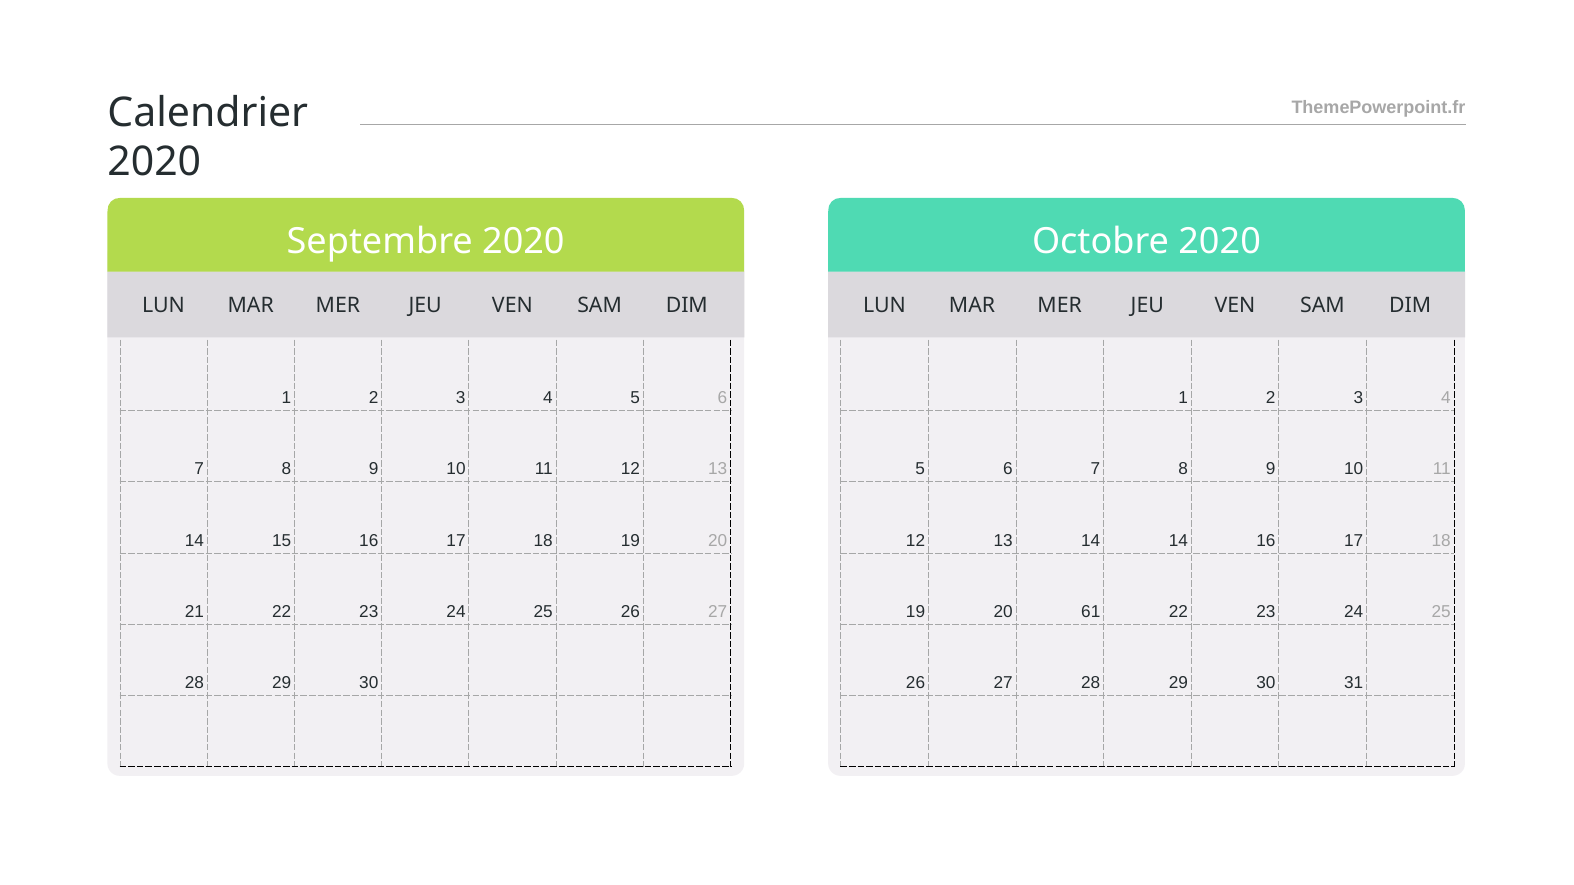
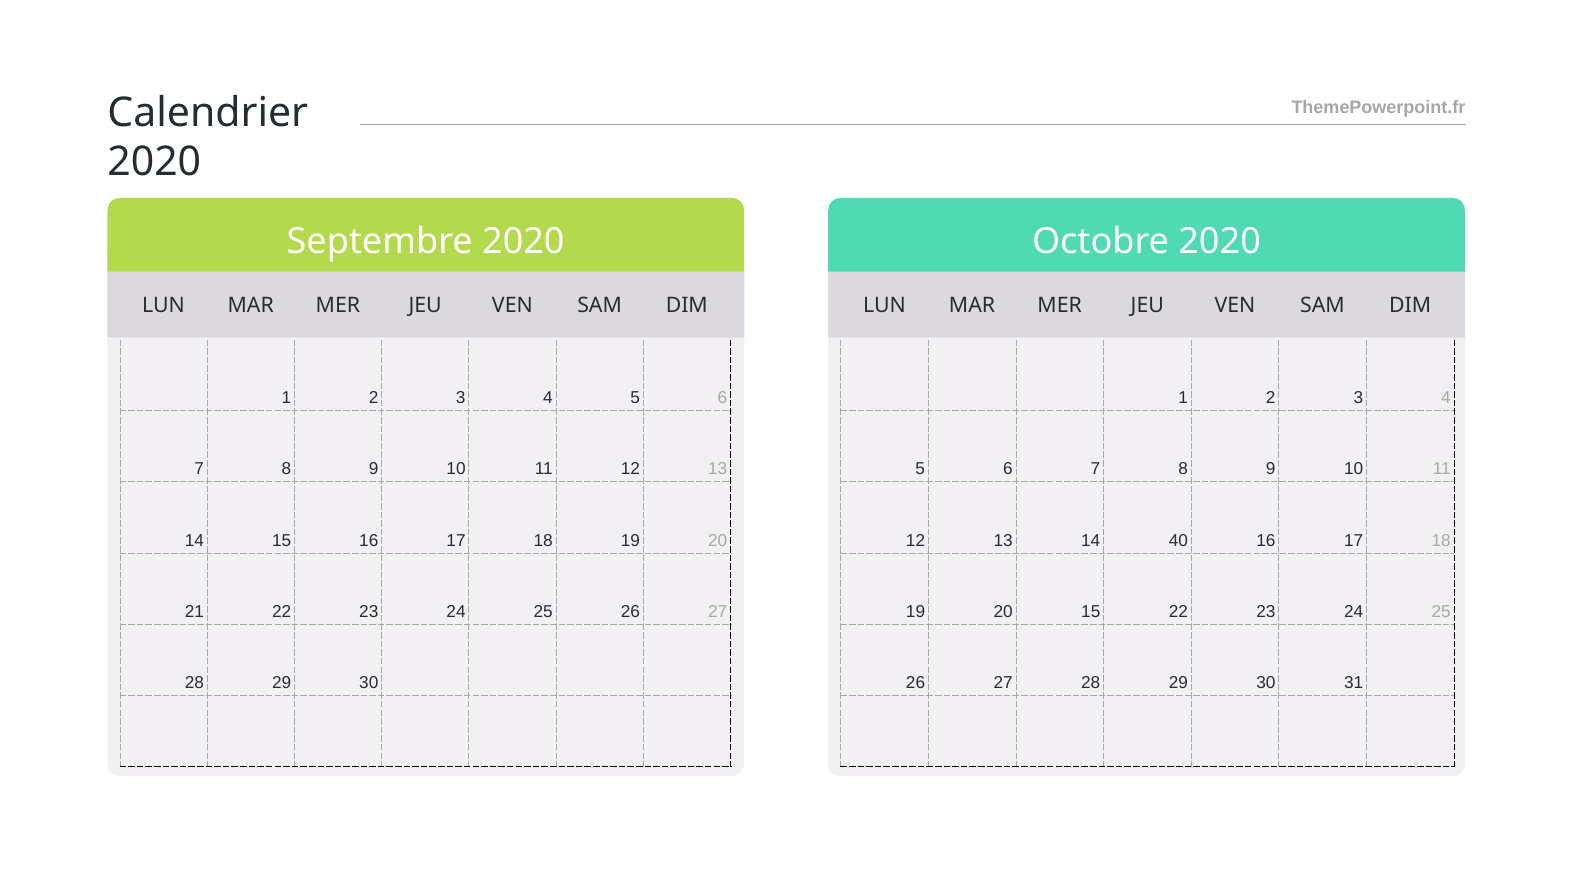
14 14: 14 -> 40
20 61: 61 -> 15
